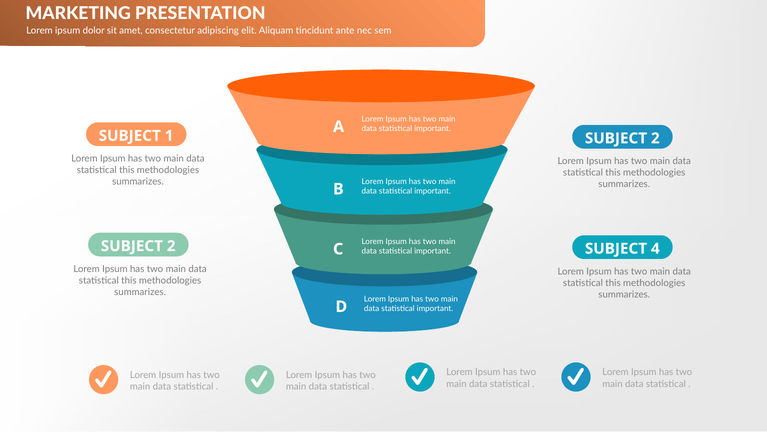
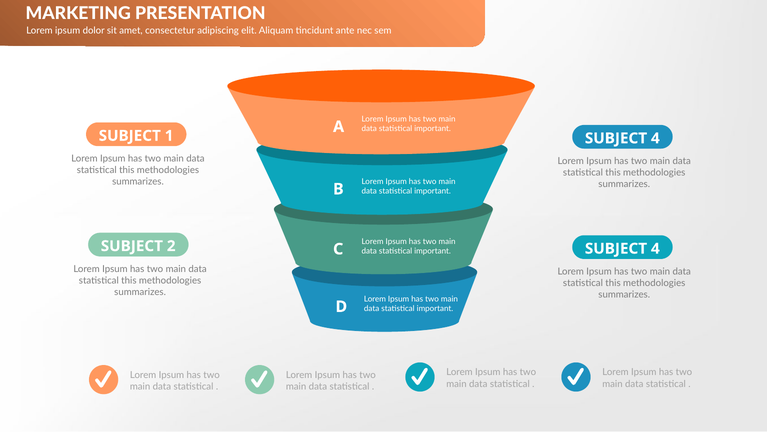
2 at (655, 138): 2 -> 4
